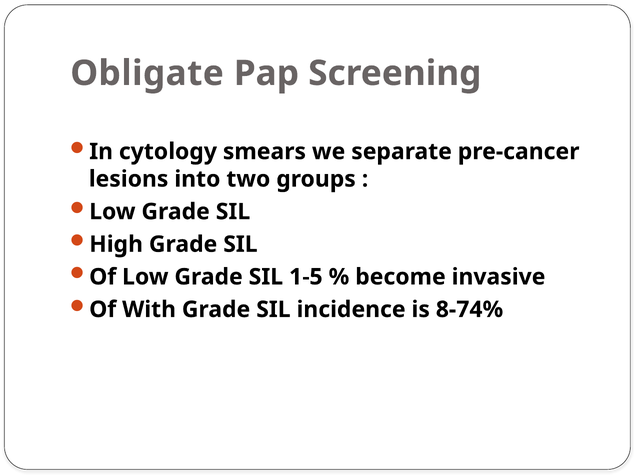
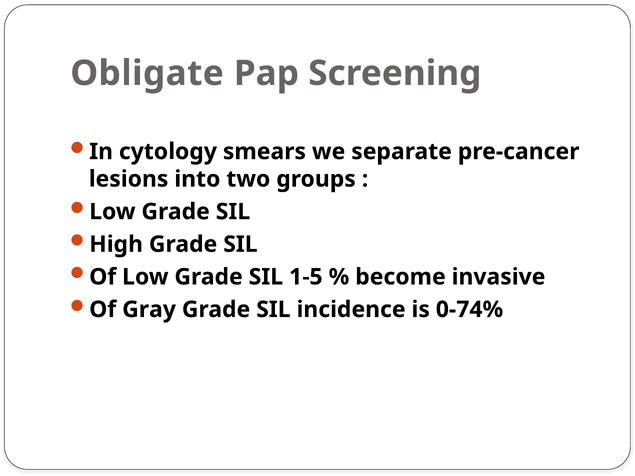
With: With -> Gray
8-74%: 8-74% -> 0-74%
